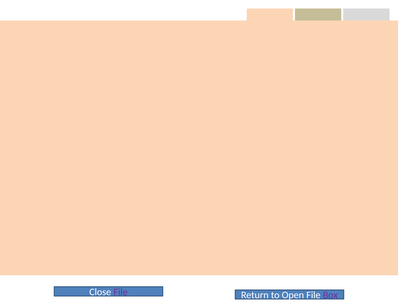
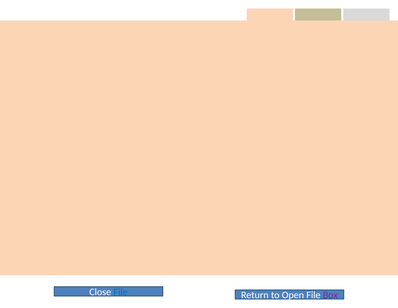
File at (121, 292) colour: purple -> blue
